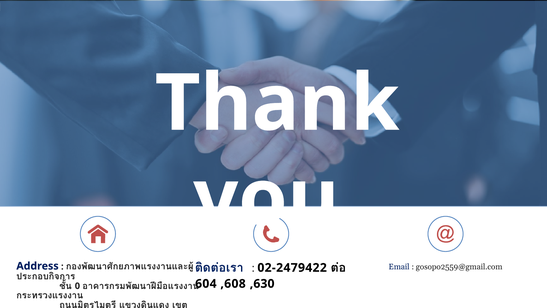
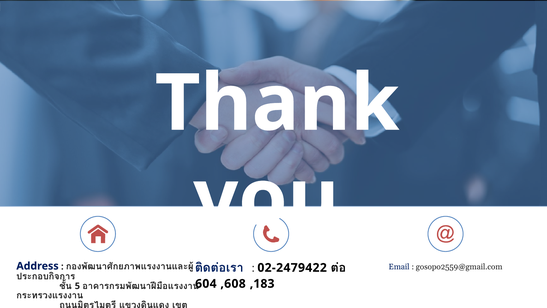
,630: ,630 -> ,183
0: 0 -> 5
